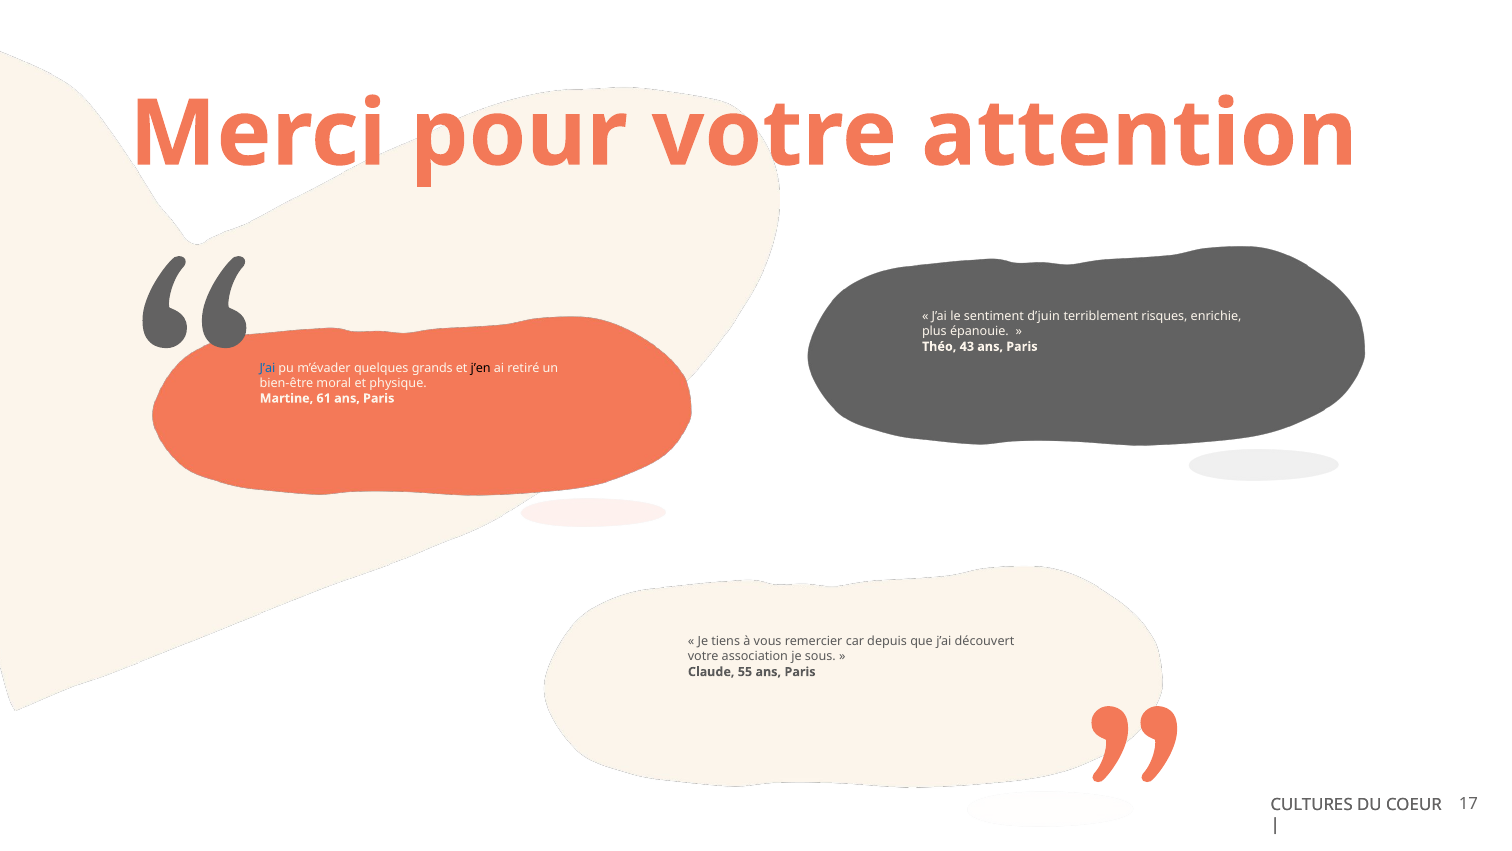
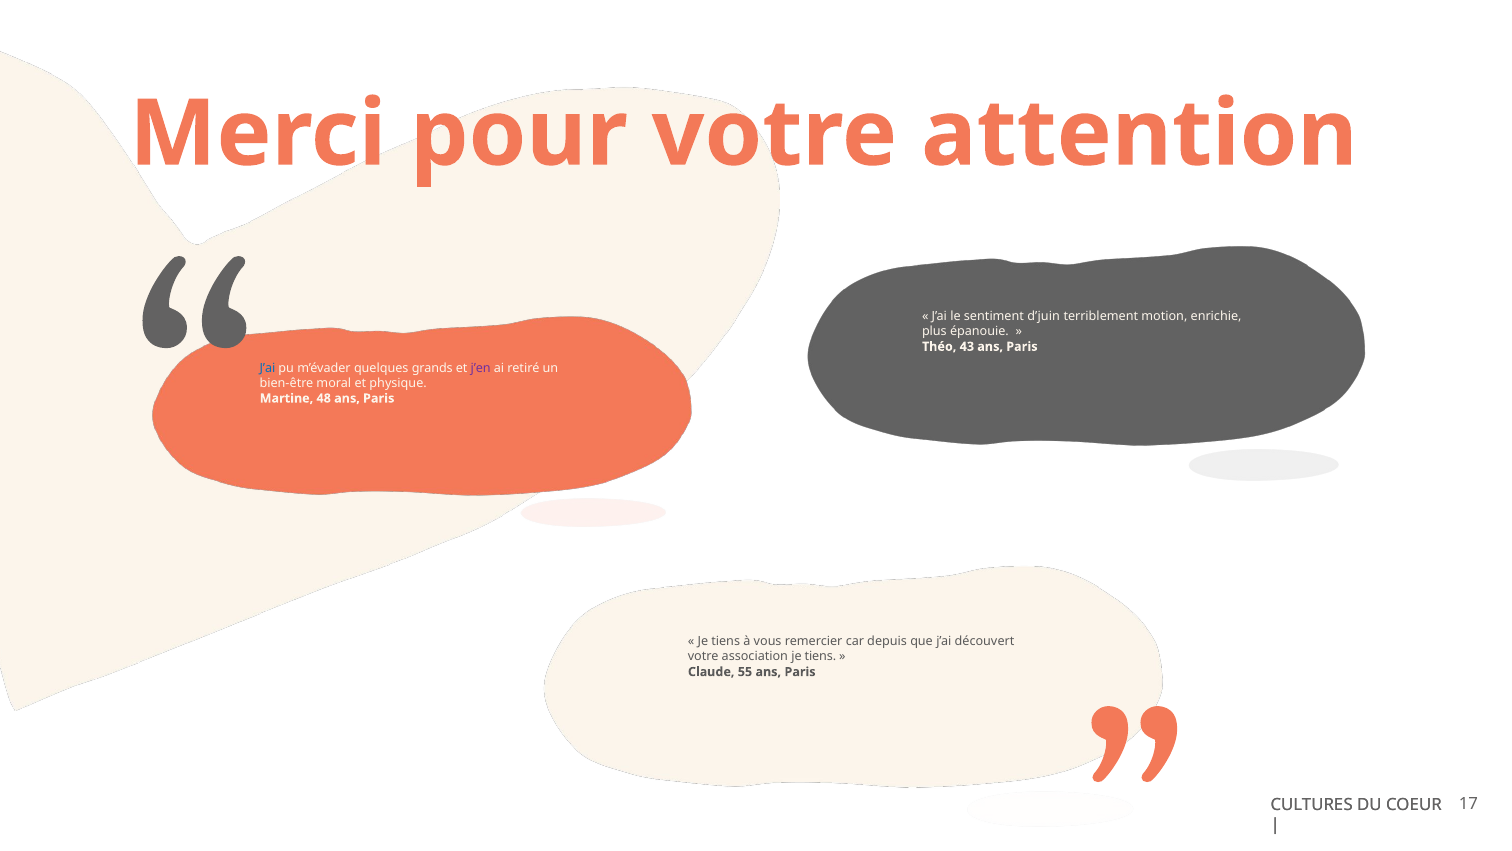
risques: risques -> motion
j’en colour: black -> purple
61: 61 -> 48
association je sous: sous -> tiens
